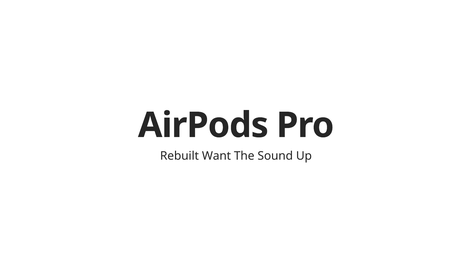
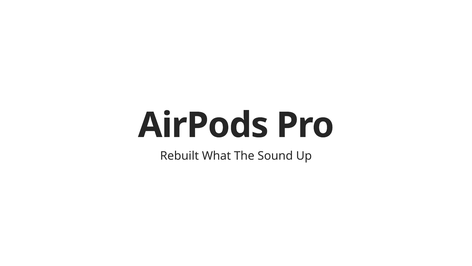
Want: Want -> What
